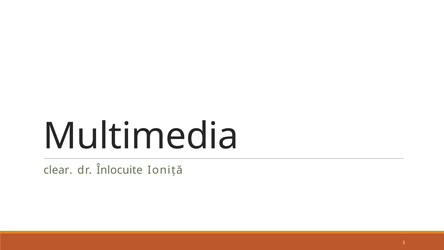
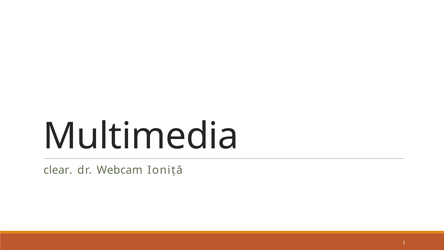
Înlocuite: Înlocuite -> Webcam
